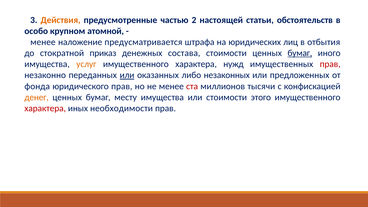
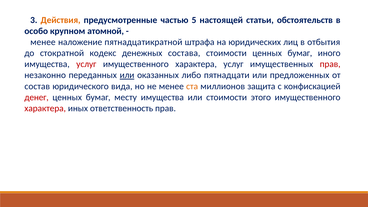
2: 2 -> 5
предусматривается: предусматривается -> пятнадцатикратной
приказ: приказ -> кодекс
бумаг at (300, 53) underline: present -> none
услуг at (86, 64) colour: orange -> red
характера нужд: нужд -> услуг
незаконных: незаконных -> пятнадцати
фонда: фонда -> состав
юридического прав: прав -> вида
ста colour: red -> orange
тысячи: тысячи -> защита
денег colour: orange -> red
необходимости: необходимости -> ответственность
